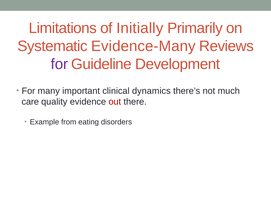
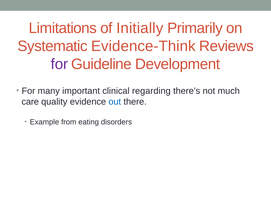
Evidence-Many: Evidence-Many -> Evidence-Think
dynamics: dynamics -> regarding
out colour: red -> blue
